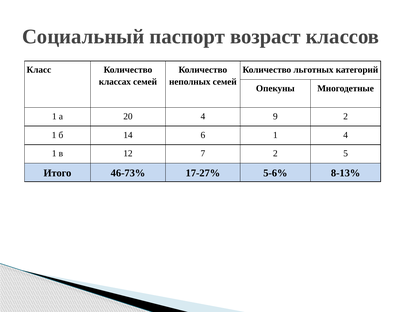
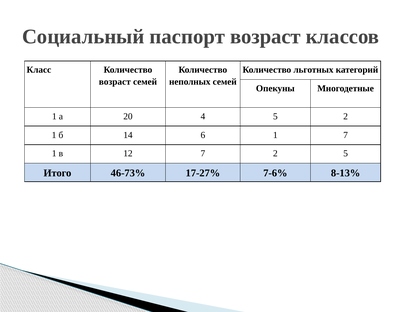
классах at (115, 82): классах -> возраст
4 9: 9 -> 5
1 4: 4 -> 7
5-6%: 5-6% -> 7-6%
